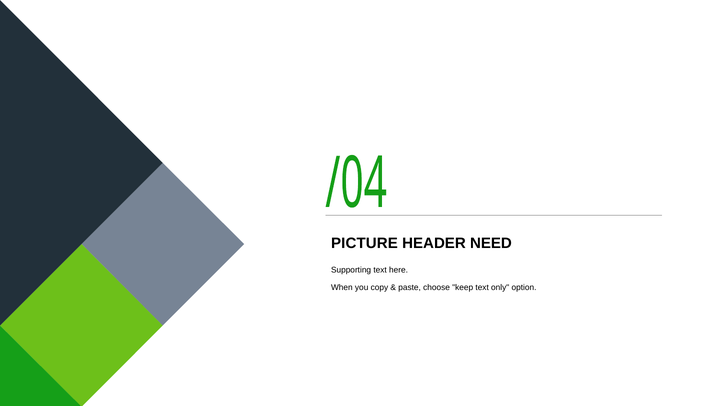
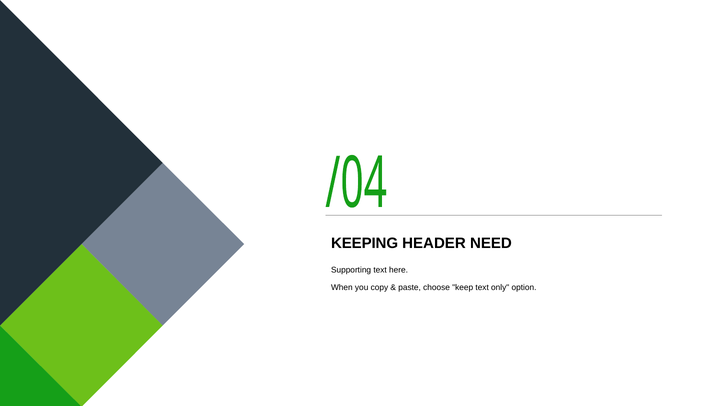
PICTURE: PICTURE -> KEEPING
